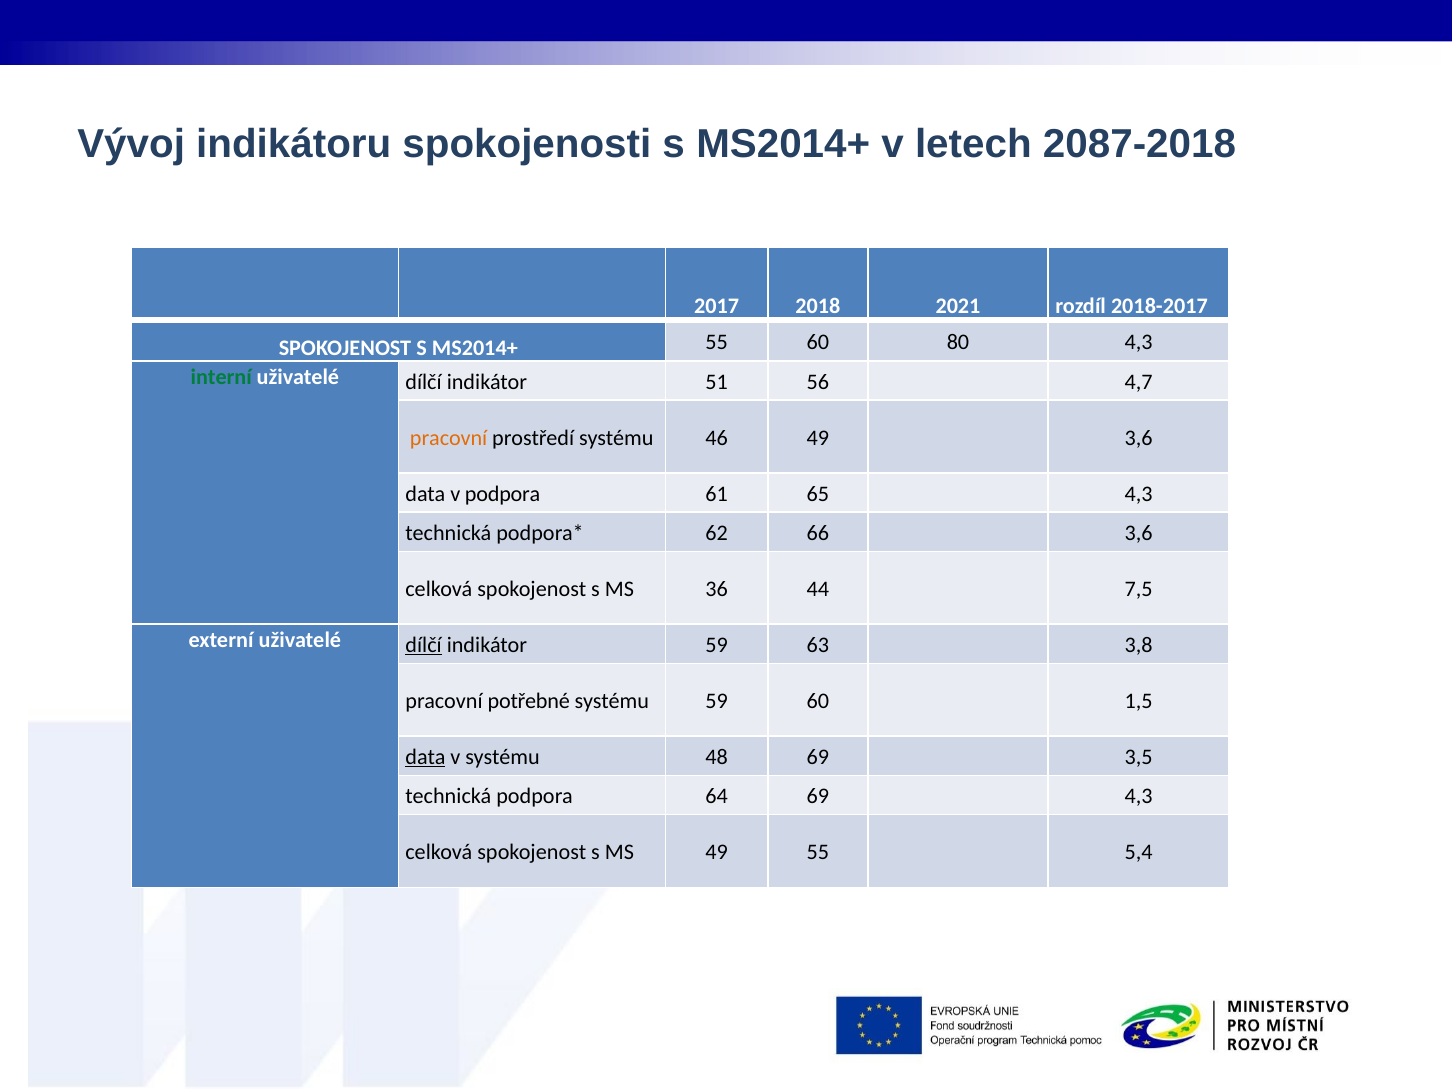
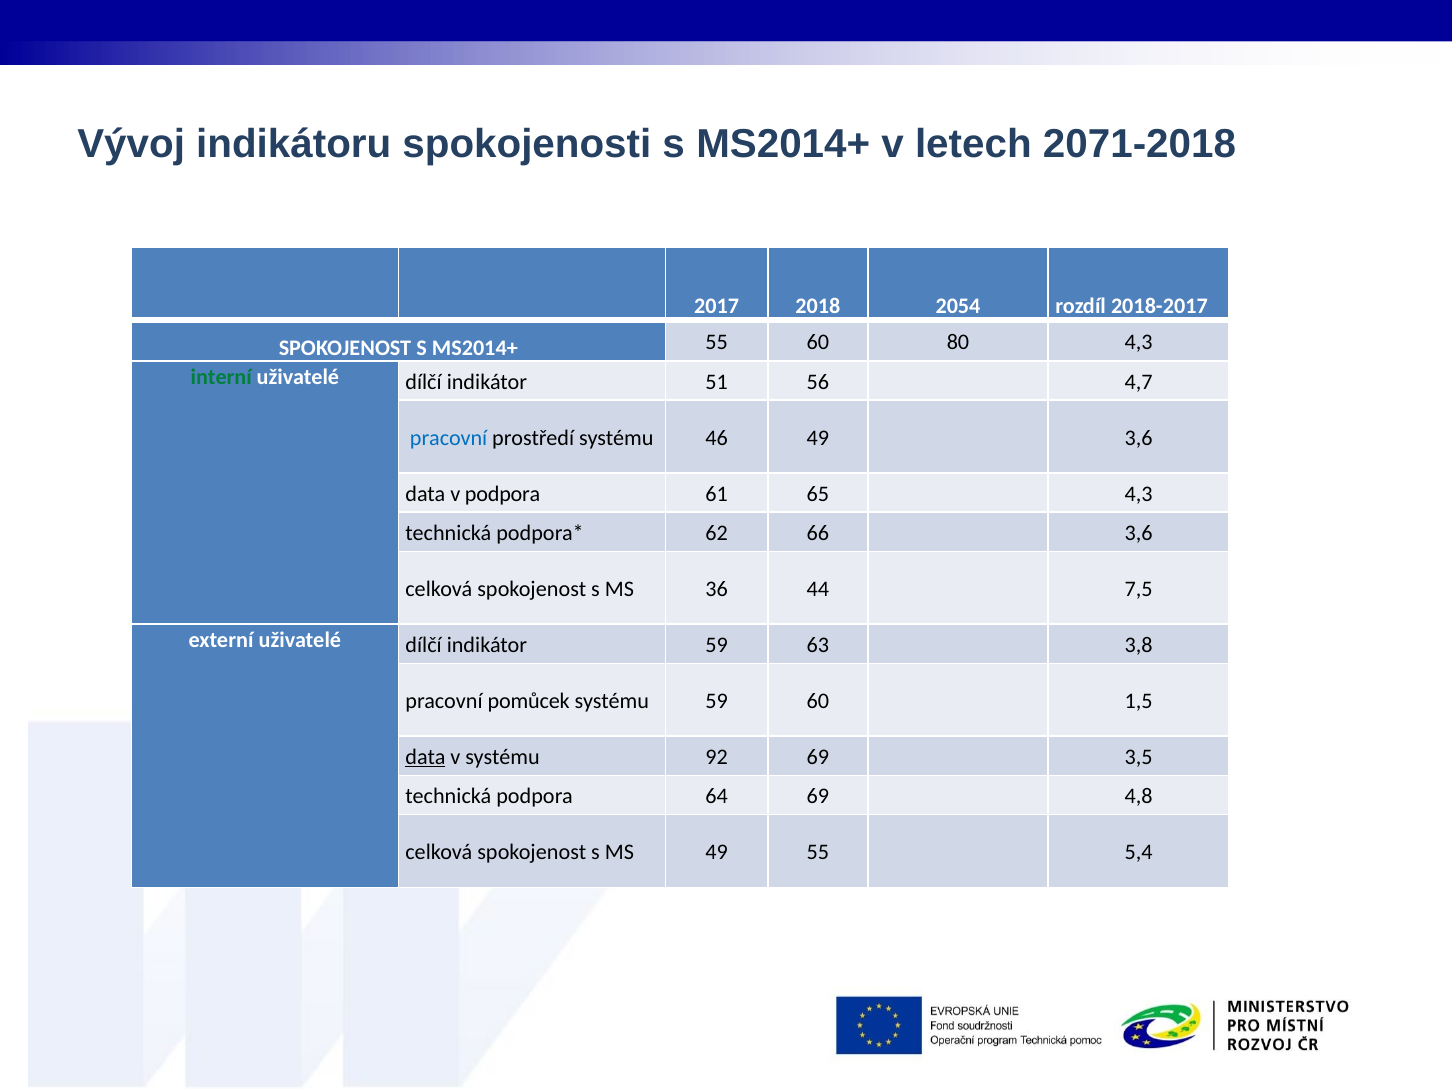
2087-2018: 2087-2018 -> 2071-2018
2021: 2021 -> 2054
pracovní at (449, 438) colour: orange -> blue
dílčí at (424, 645) underline: present -> none
potřebné: potřebné -> pomůcek
48: 48 -> 92
69 4,3: 4,3 -> 4,8
